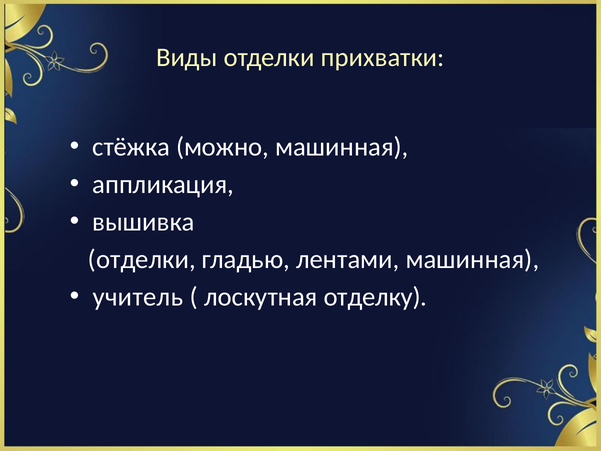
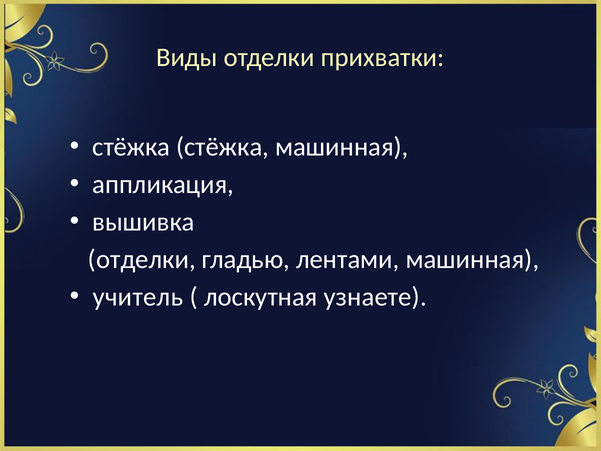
стёжка можно: можно -> стёжка
отделку: отделку -> узнаете
